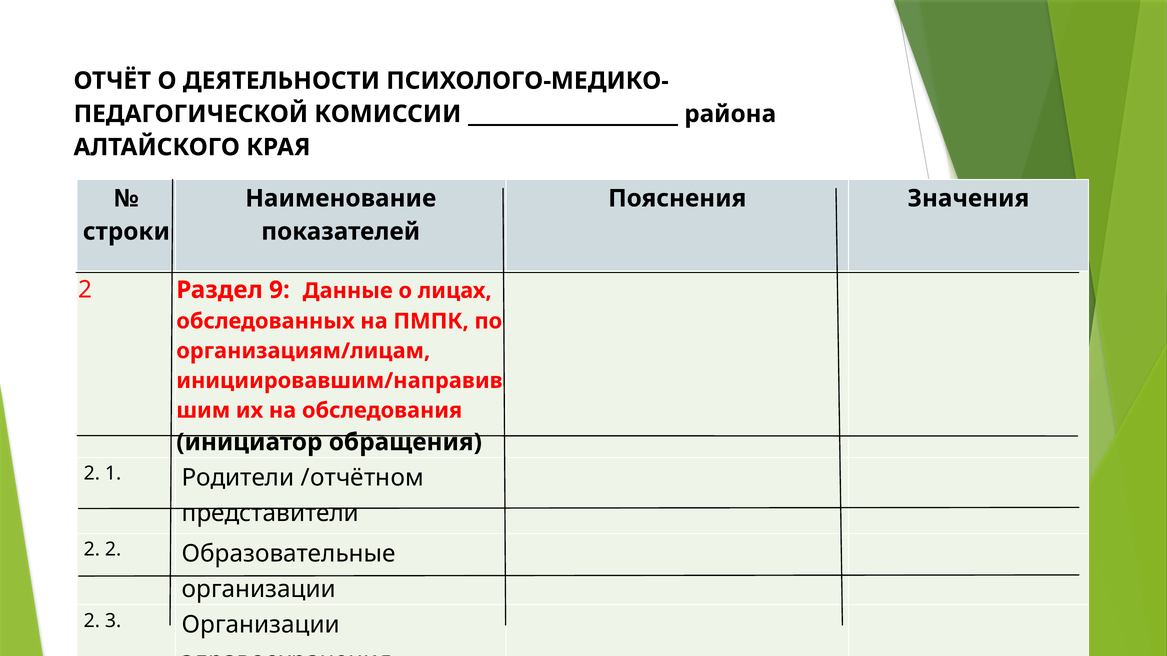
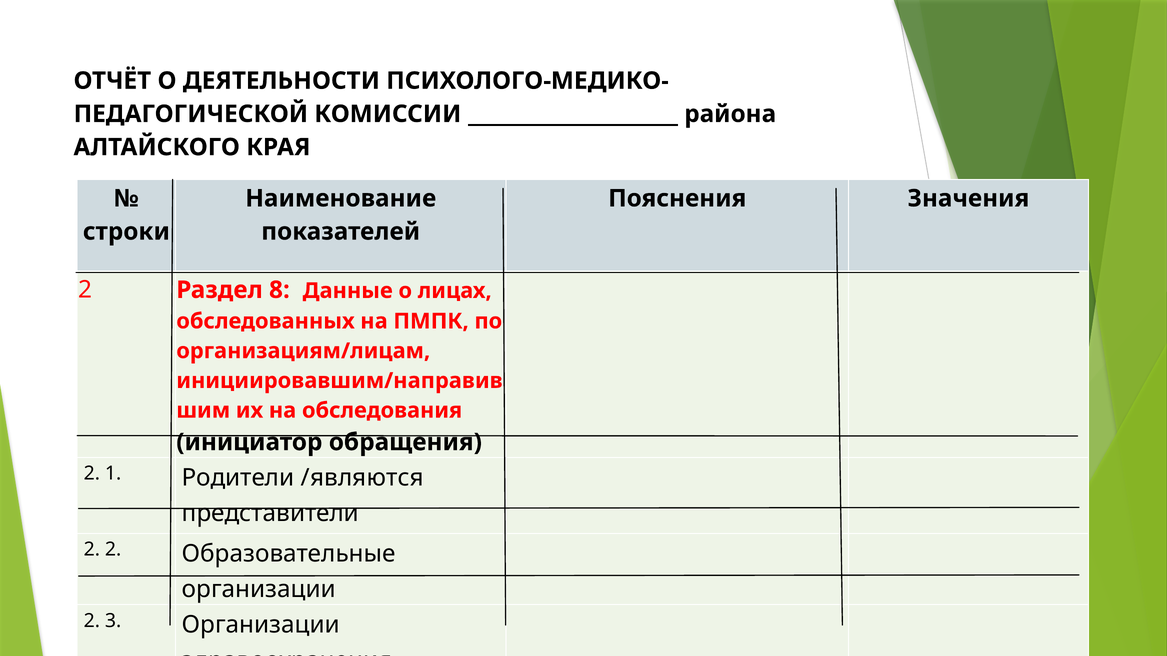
9: 9 -> 8
/отчётном: /отчётном -> /являются
